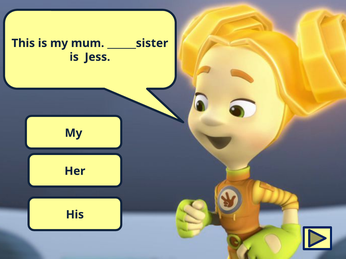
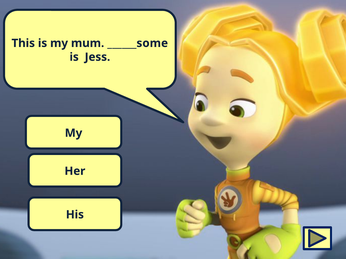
______sister: ______sister -> ______some
